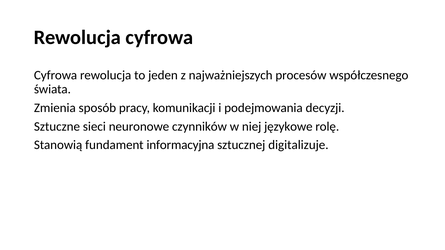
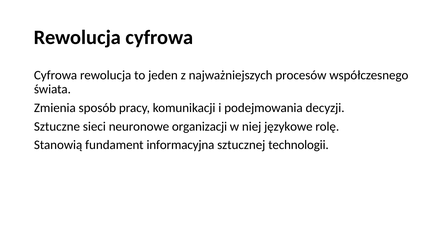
czynników: czynników -> organizacji
digitalizuje: digitalizuje -> technologii
